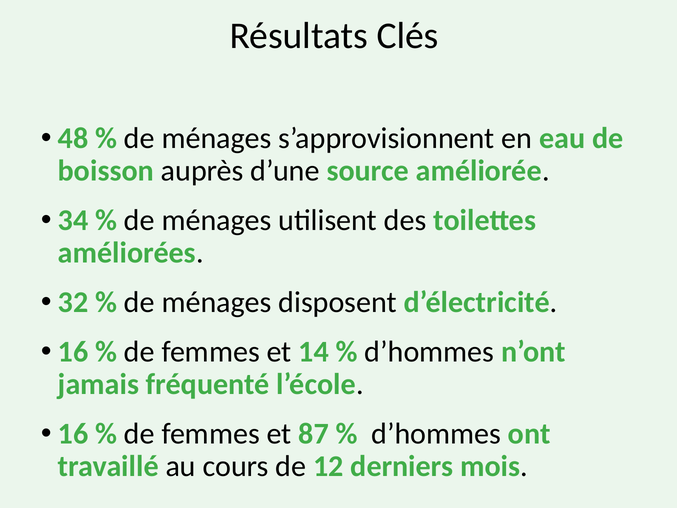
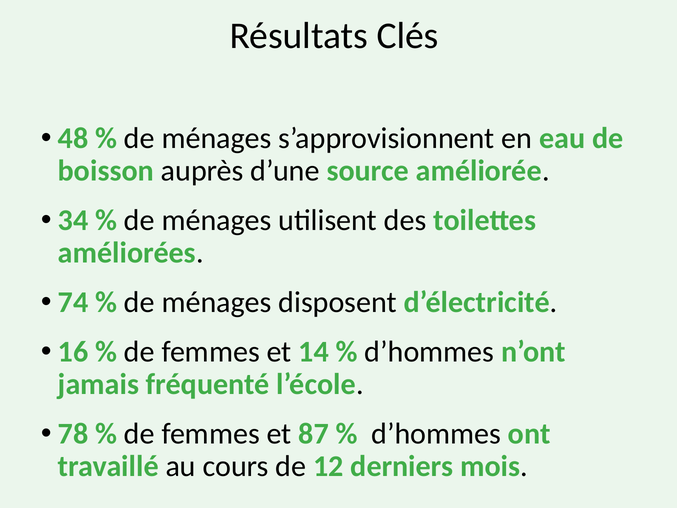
32: 32 -> 74
16 at (73, 434): 16 -> 78
